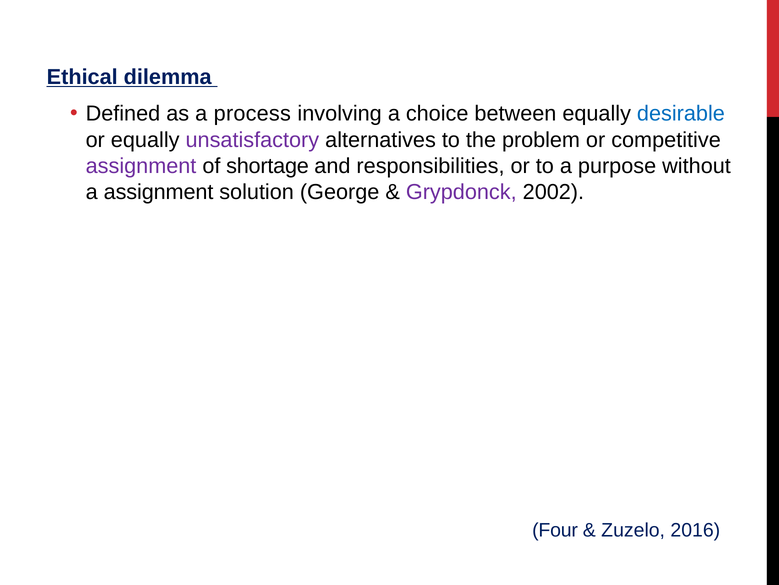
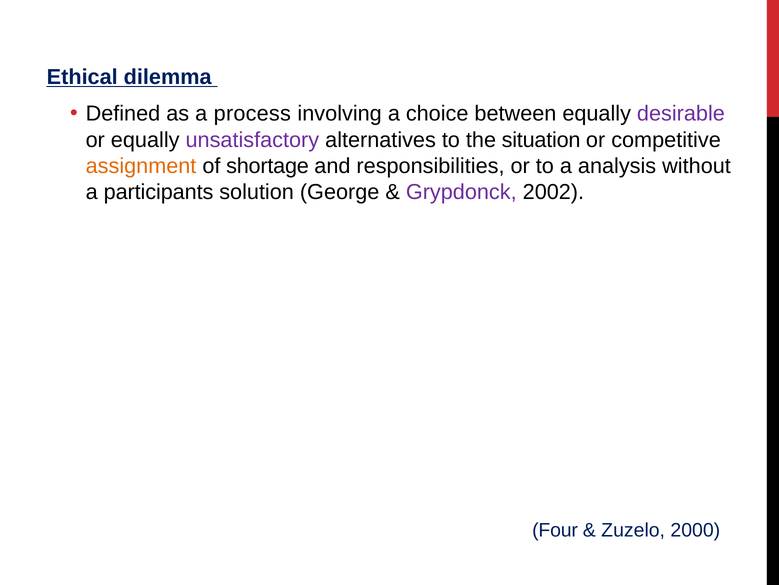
desirable colour: blue -> purple
problem: problem -> situation
assignment at (141, 166) colour: purple -> orange
purpose: purpose -> analysis
a assignment: assignment -> participants
2016: 2016 -> 2000
